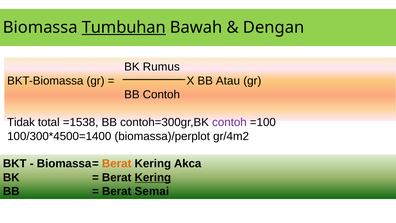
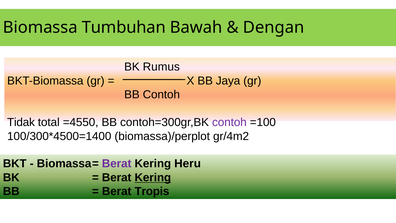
Tumbuhan underline: present -> none
Atau: Atau -> Jaya
=1538: =1538 -> =4550
Berat at (117, 163) colour: orange -> purple
Akca: Akca -> Heru
Semai: Semai -> Tropis
